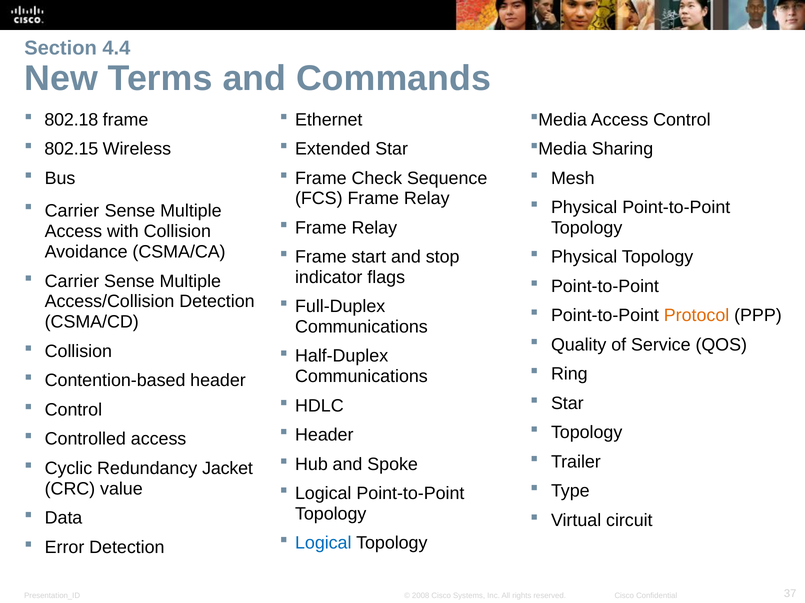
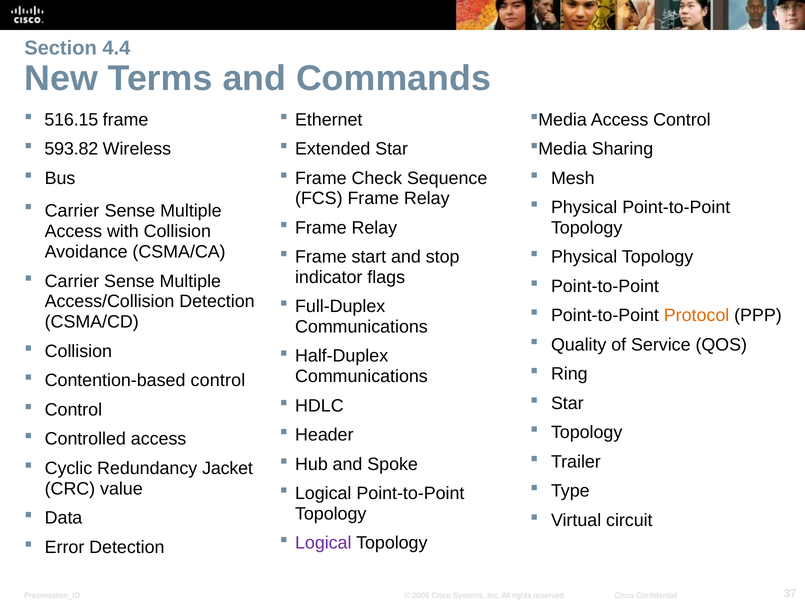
802.18: 802.18 -> 516.15
802.15: 802.15 -> 593.82
Contention-based header: header -> control
Logical at (323, 544) colour: blue -> purple
